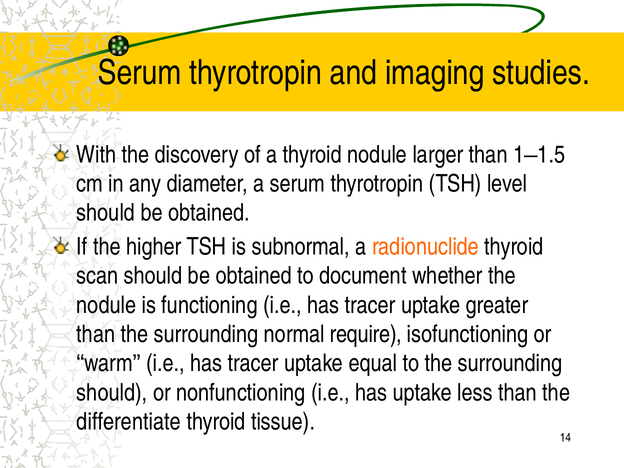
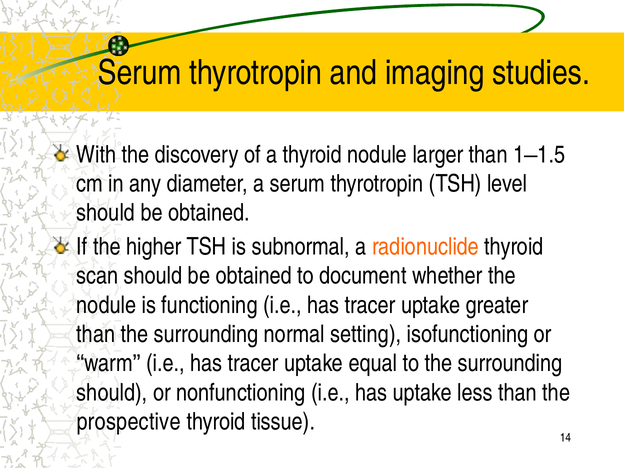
require: require -> setting
differentiate: differentiate -> prospective
